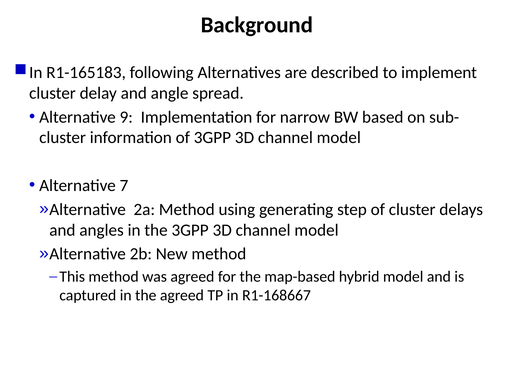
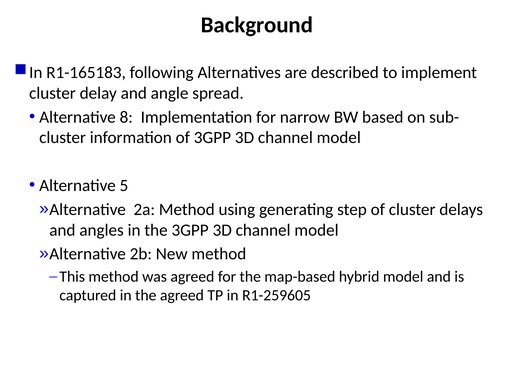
9: 9 -> 8
7: 7 -> 5
R1-168667: R1-168667 -> R1-259605
